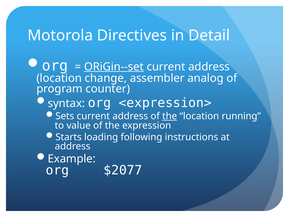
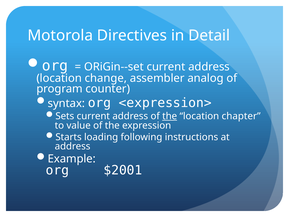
ORiGin--set underline: present -> none
running: running -> chapter
$2077: $2077 -> $2001
